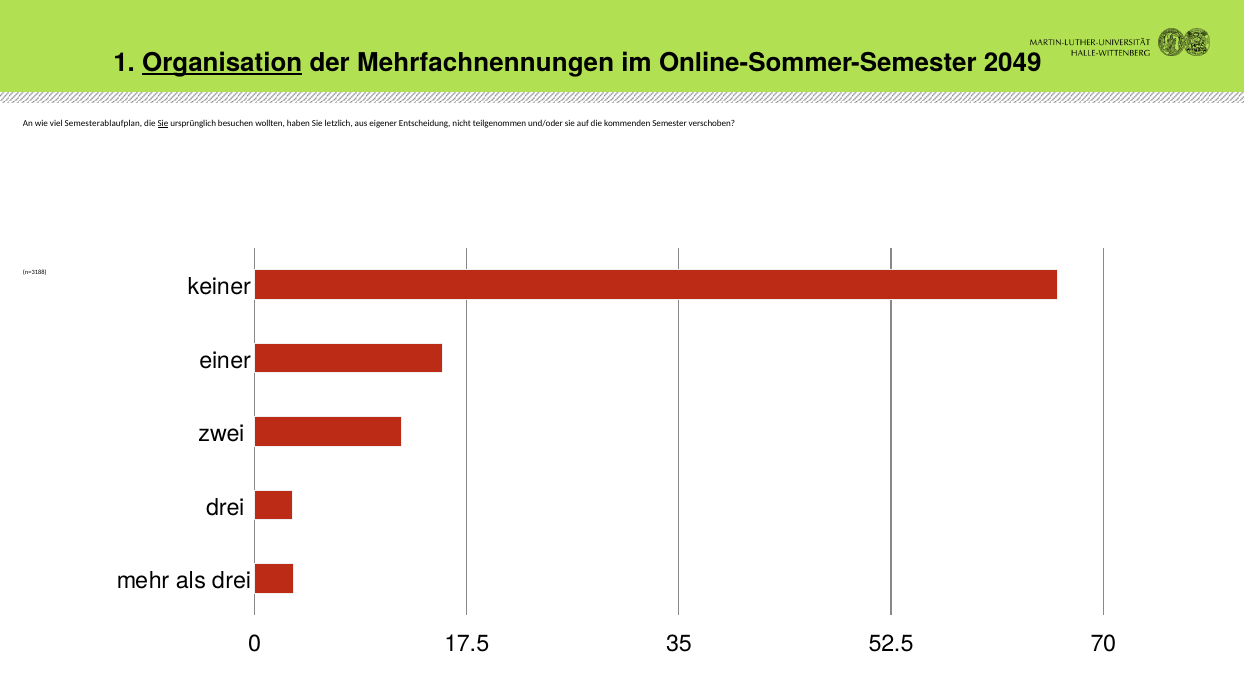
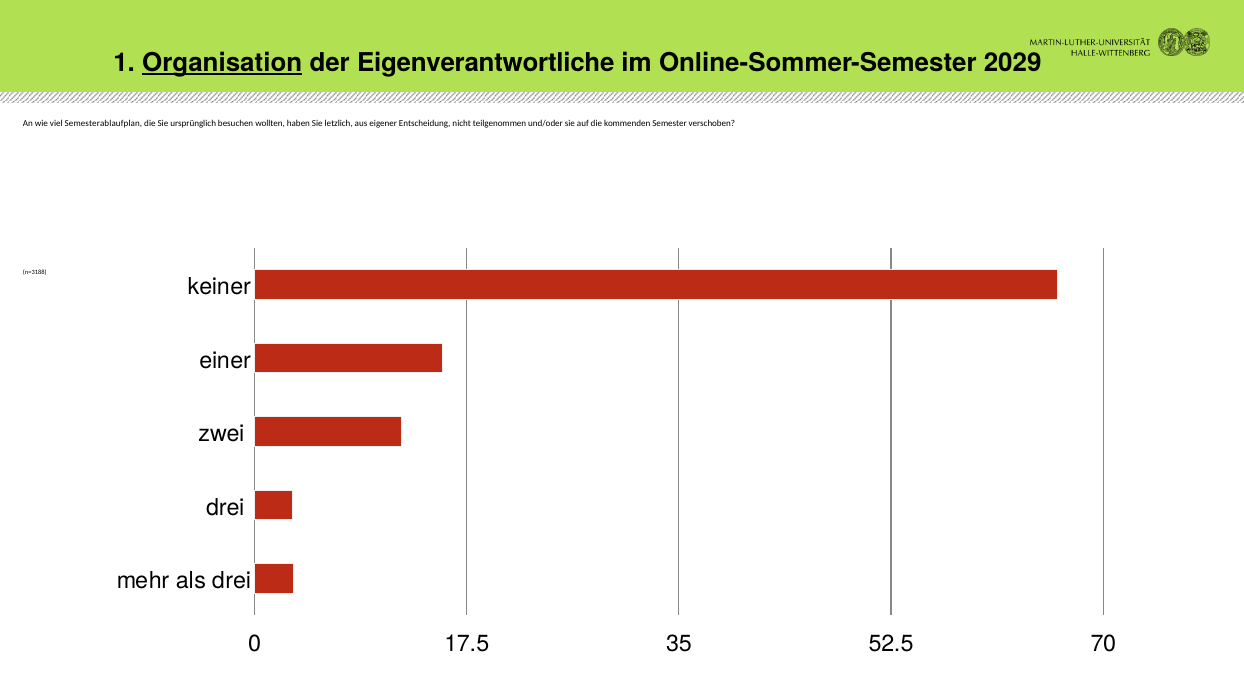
Mehrfachnennungen: Mehrfachnennungen -> Eigenverantwortliche
2049: 2049 -> 2029
Sie at (163, 123) underline: present -> none
